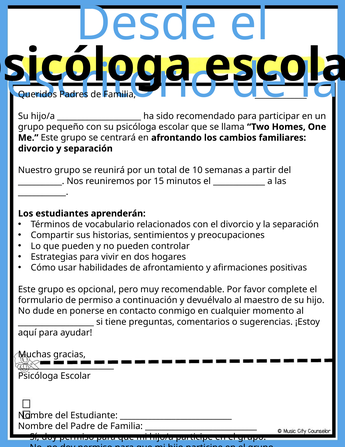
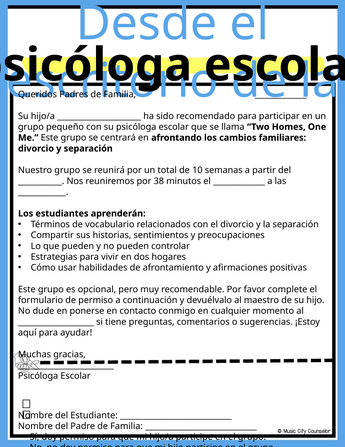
15: 15 -> 38
